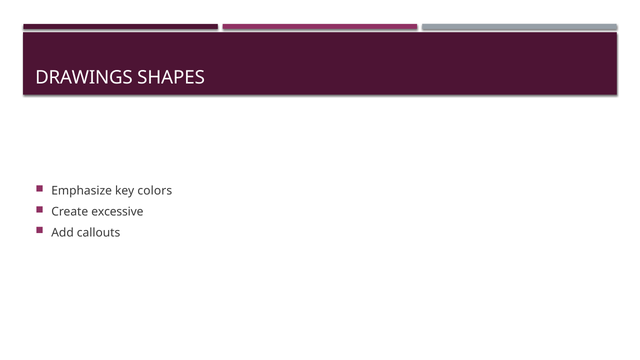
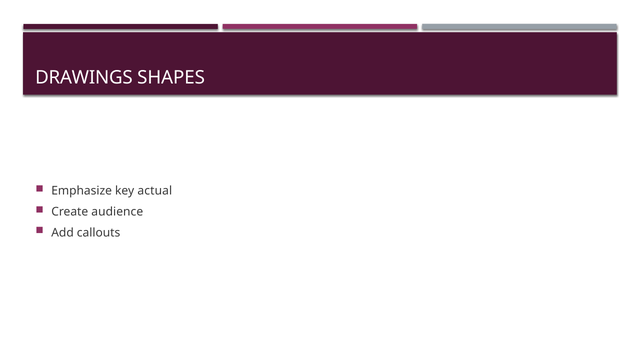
colors: colors -> actual
excessive: excessive -> audience
